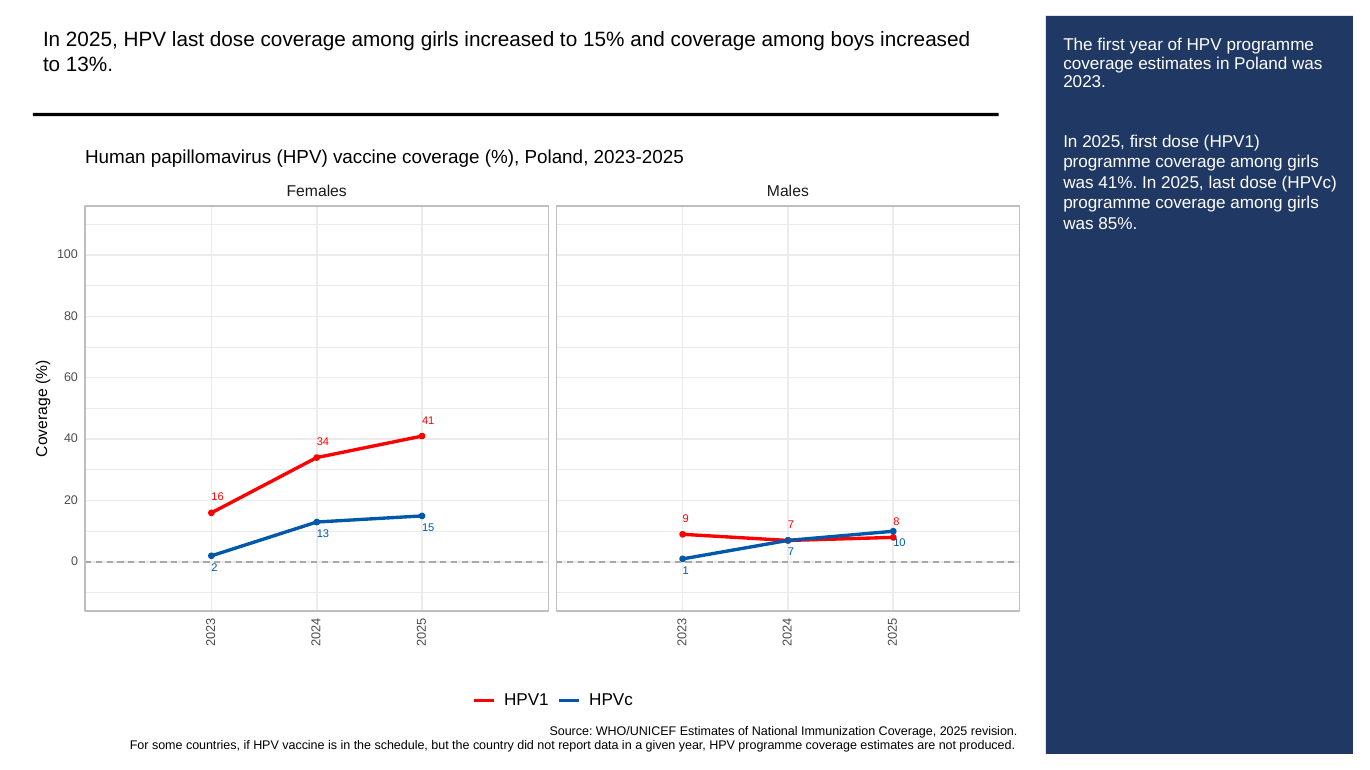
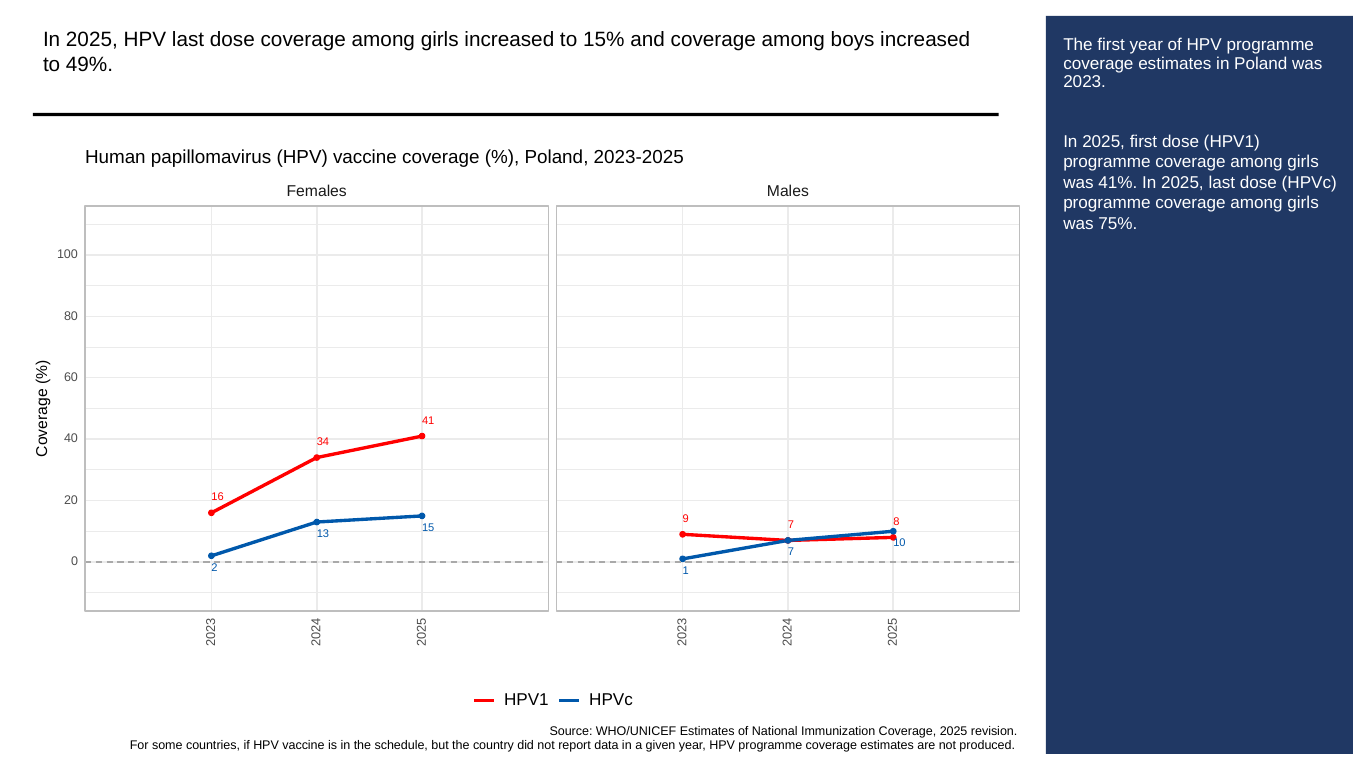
13%: 13% -> 49%
85%: 85% -> 75%
